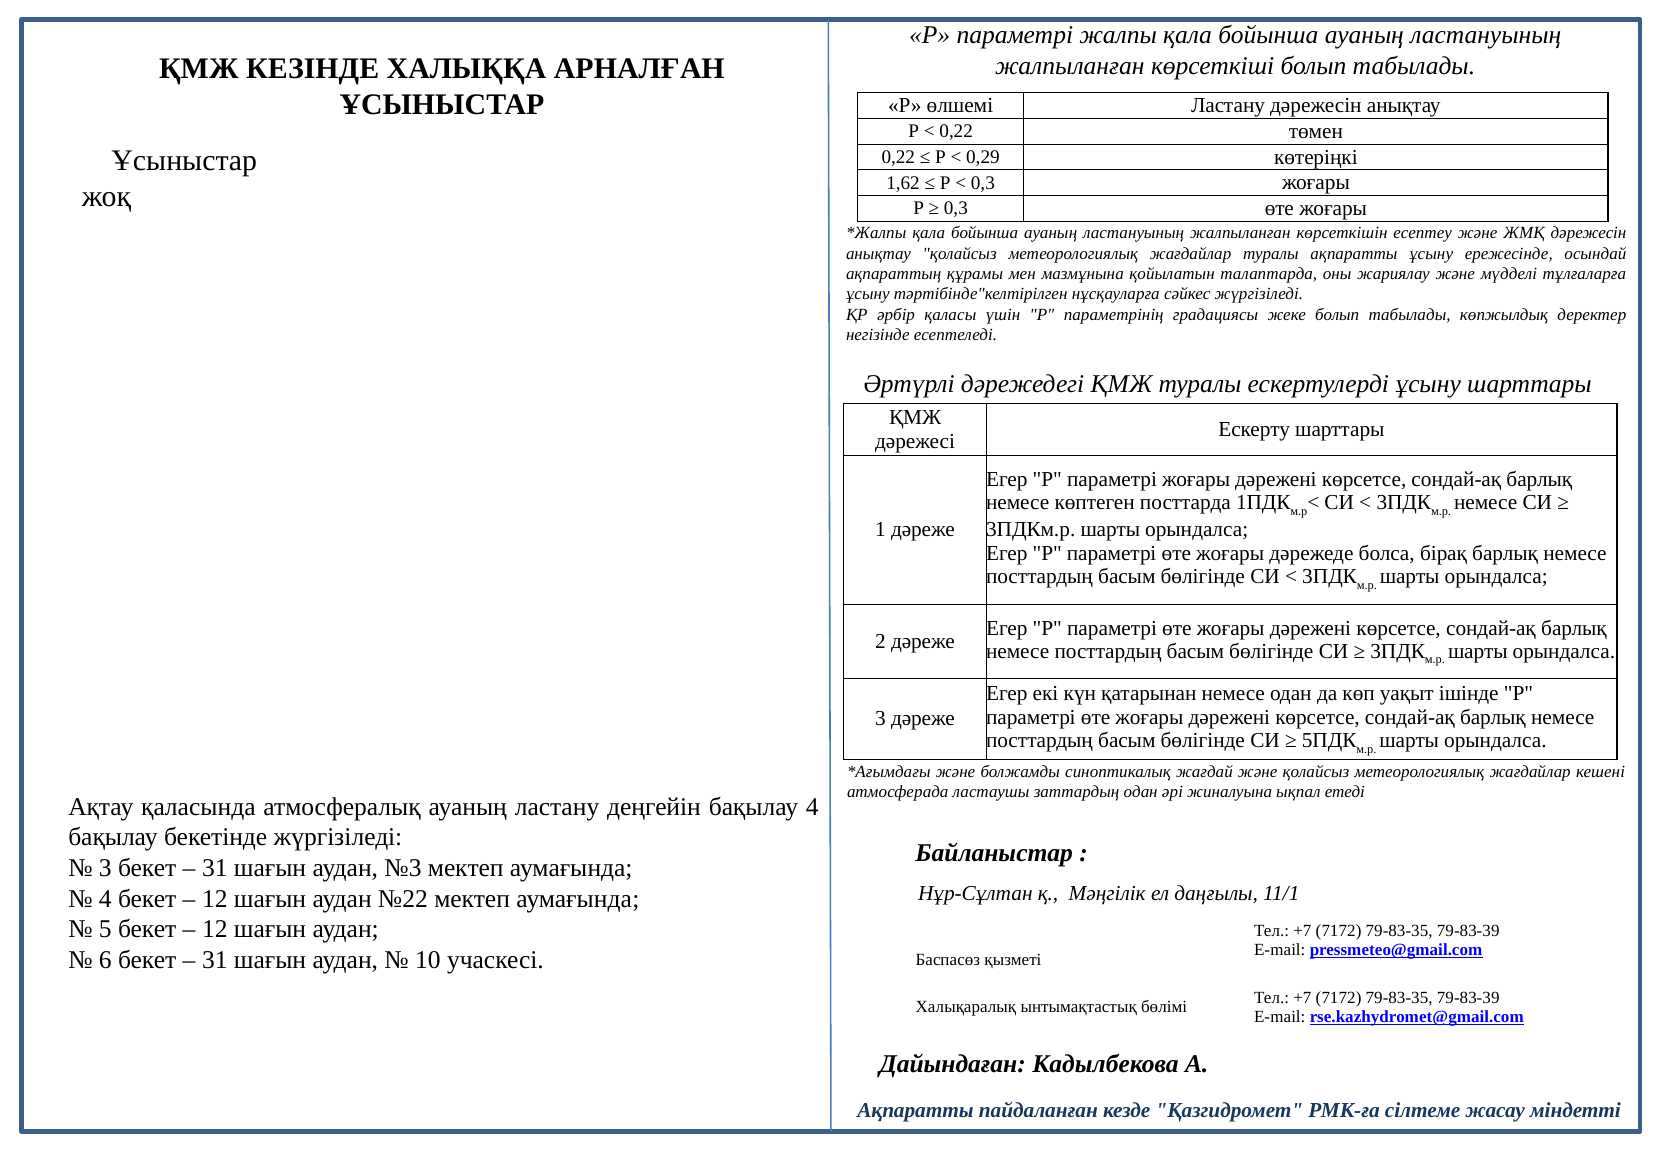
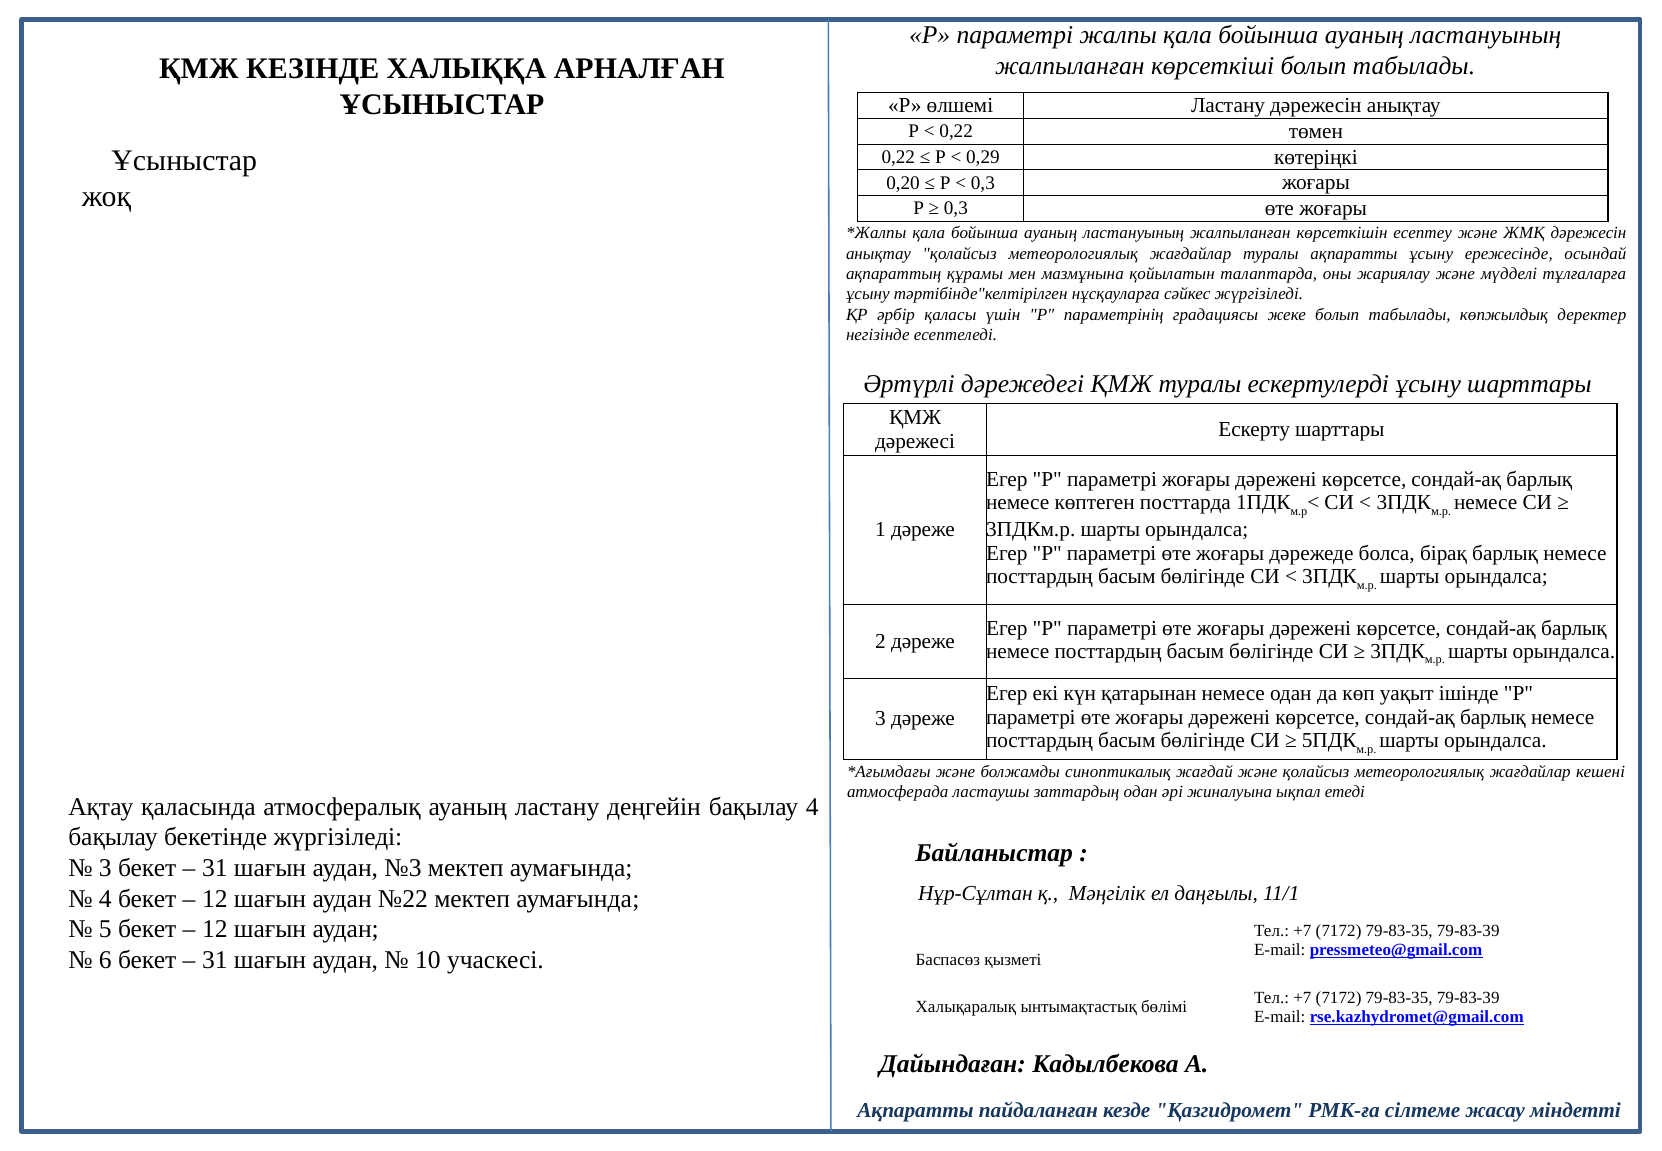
1,62: 1,62 -> 0,20
